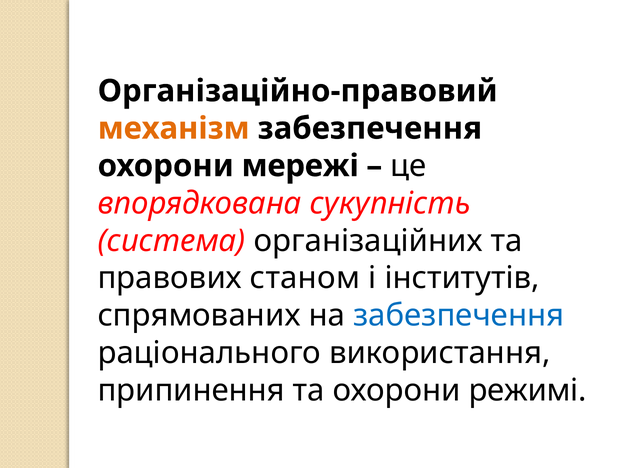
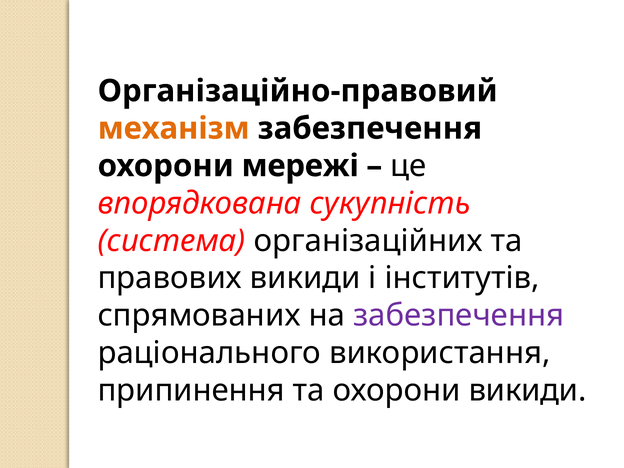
правових станом: станом -> викиди
забезпечення at (459, 316) colour: blue -> purple
охорони режимі: режимі -> викиди
